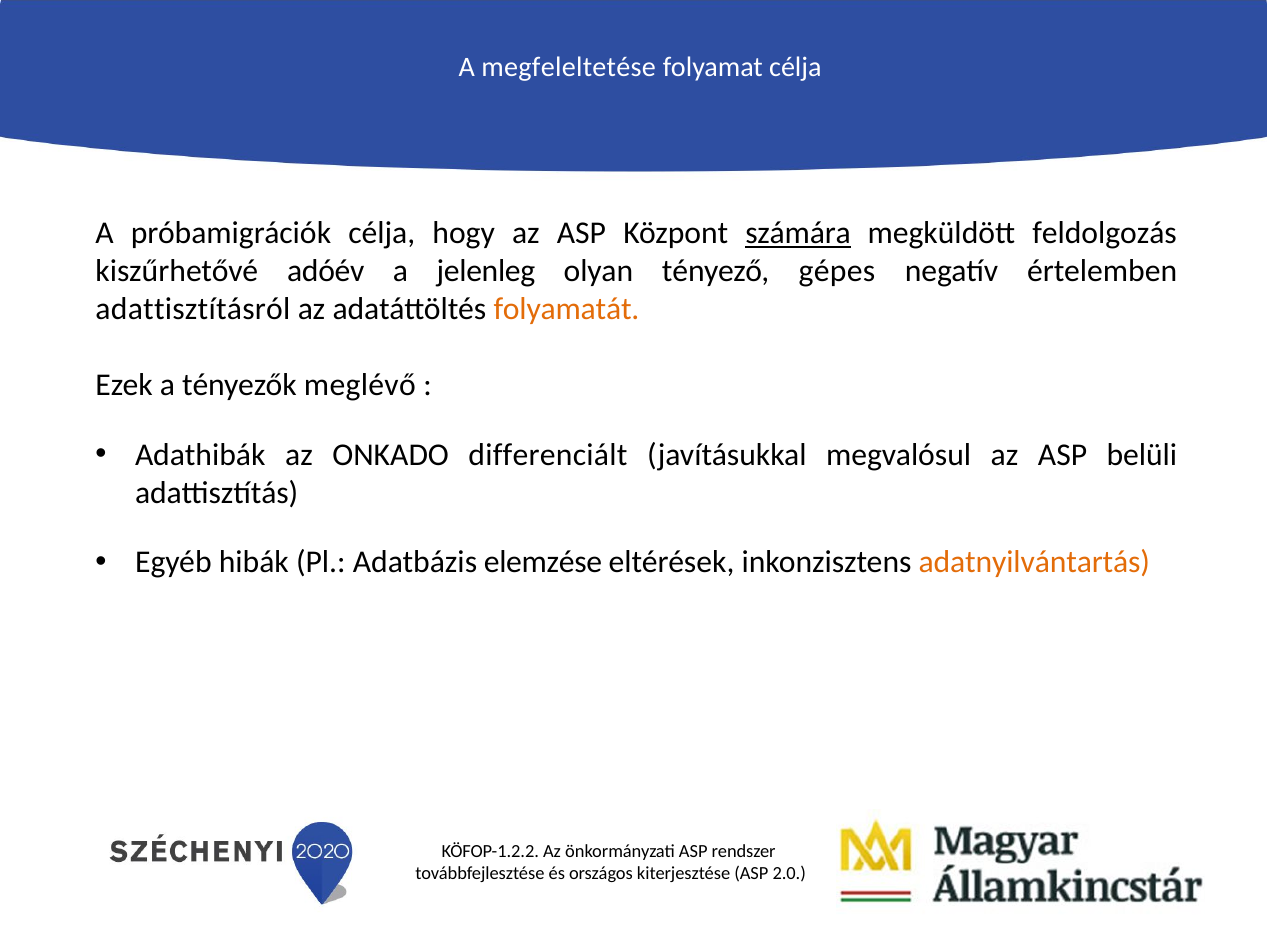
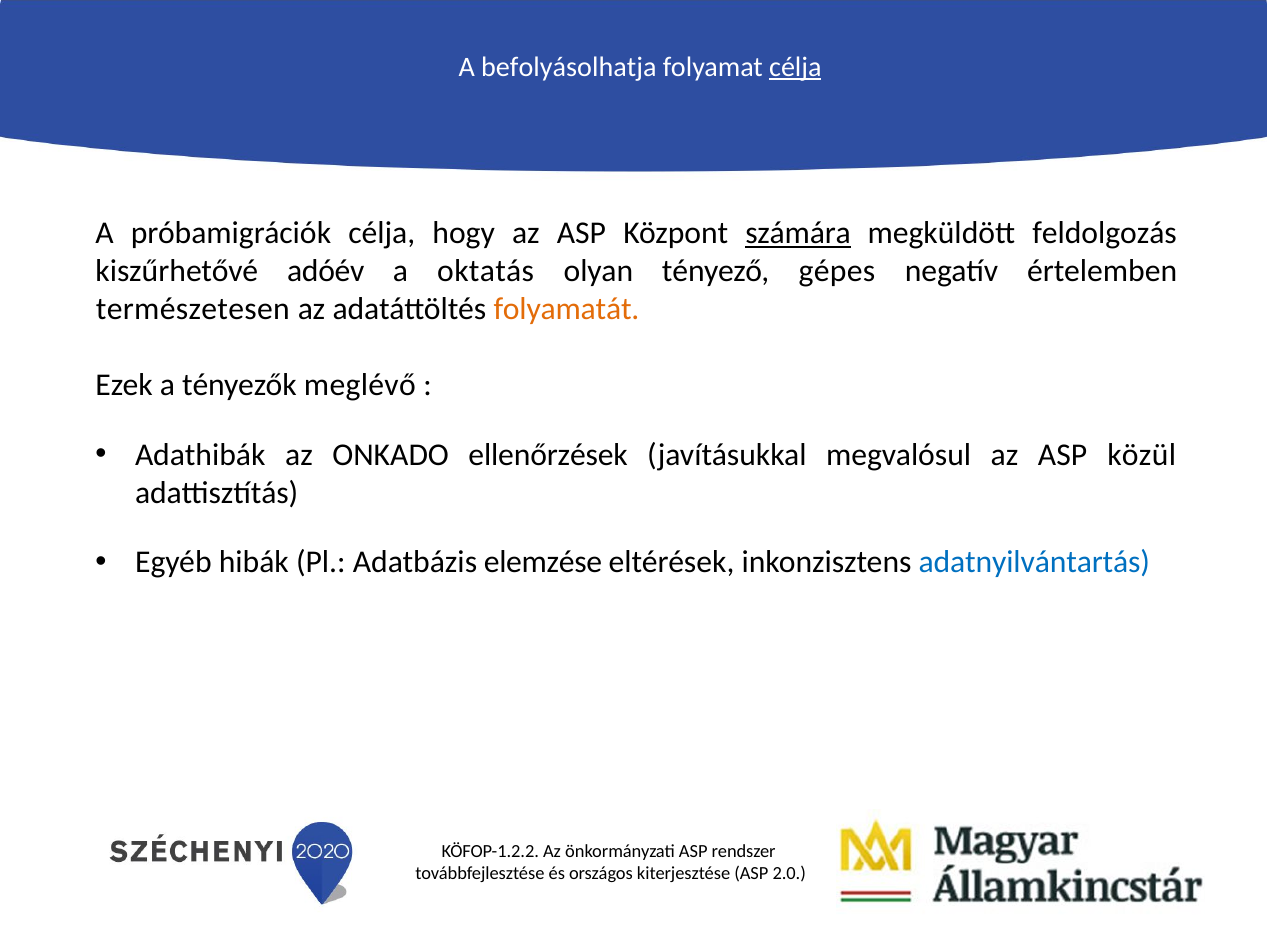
megfeleltetése: megfeleltetése -> befolyásolhatja
célja at (795, 67) underline: none -> present
jelenleg: jelenleg -> oktatás
adattisztításról: adattisztításról -> természetesen
differenciált: differenciált -> ellenőrzések
belüli: belüli -> közül
adatnyilvántartás colour: orange -> blue
